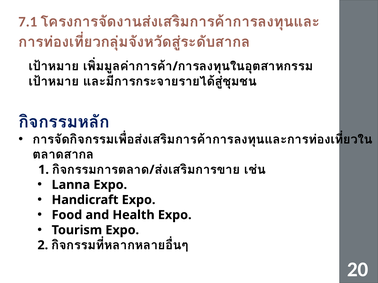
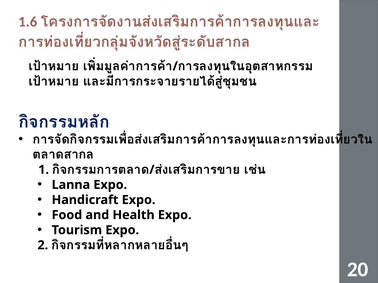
7.1: 7.1 -> 1.6
